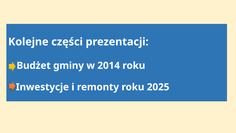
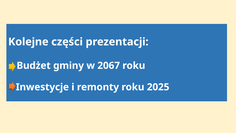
2014: 2014 -> 2067
